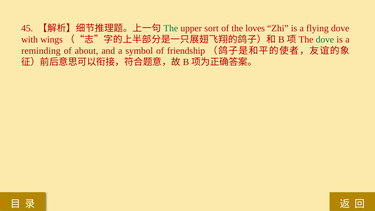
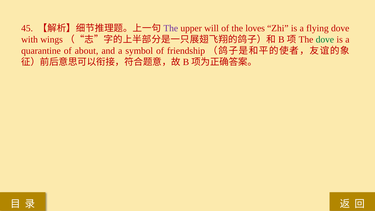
The at (171, 28) colour: green -> purple
sort: sort -> will
reminding: reminding -> quarantine
